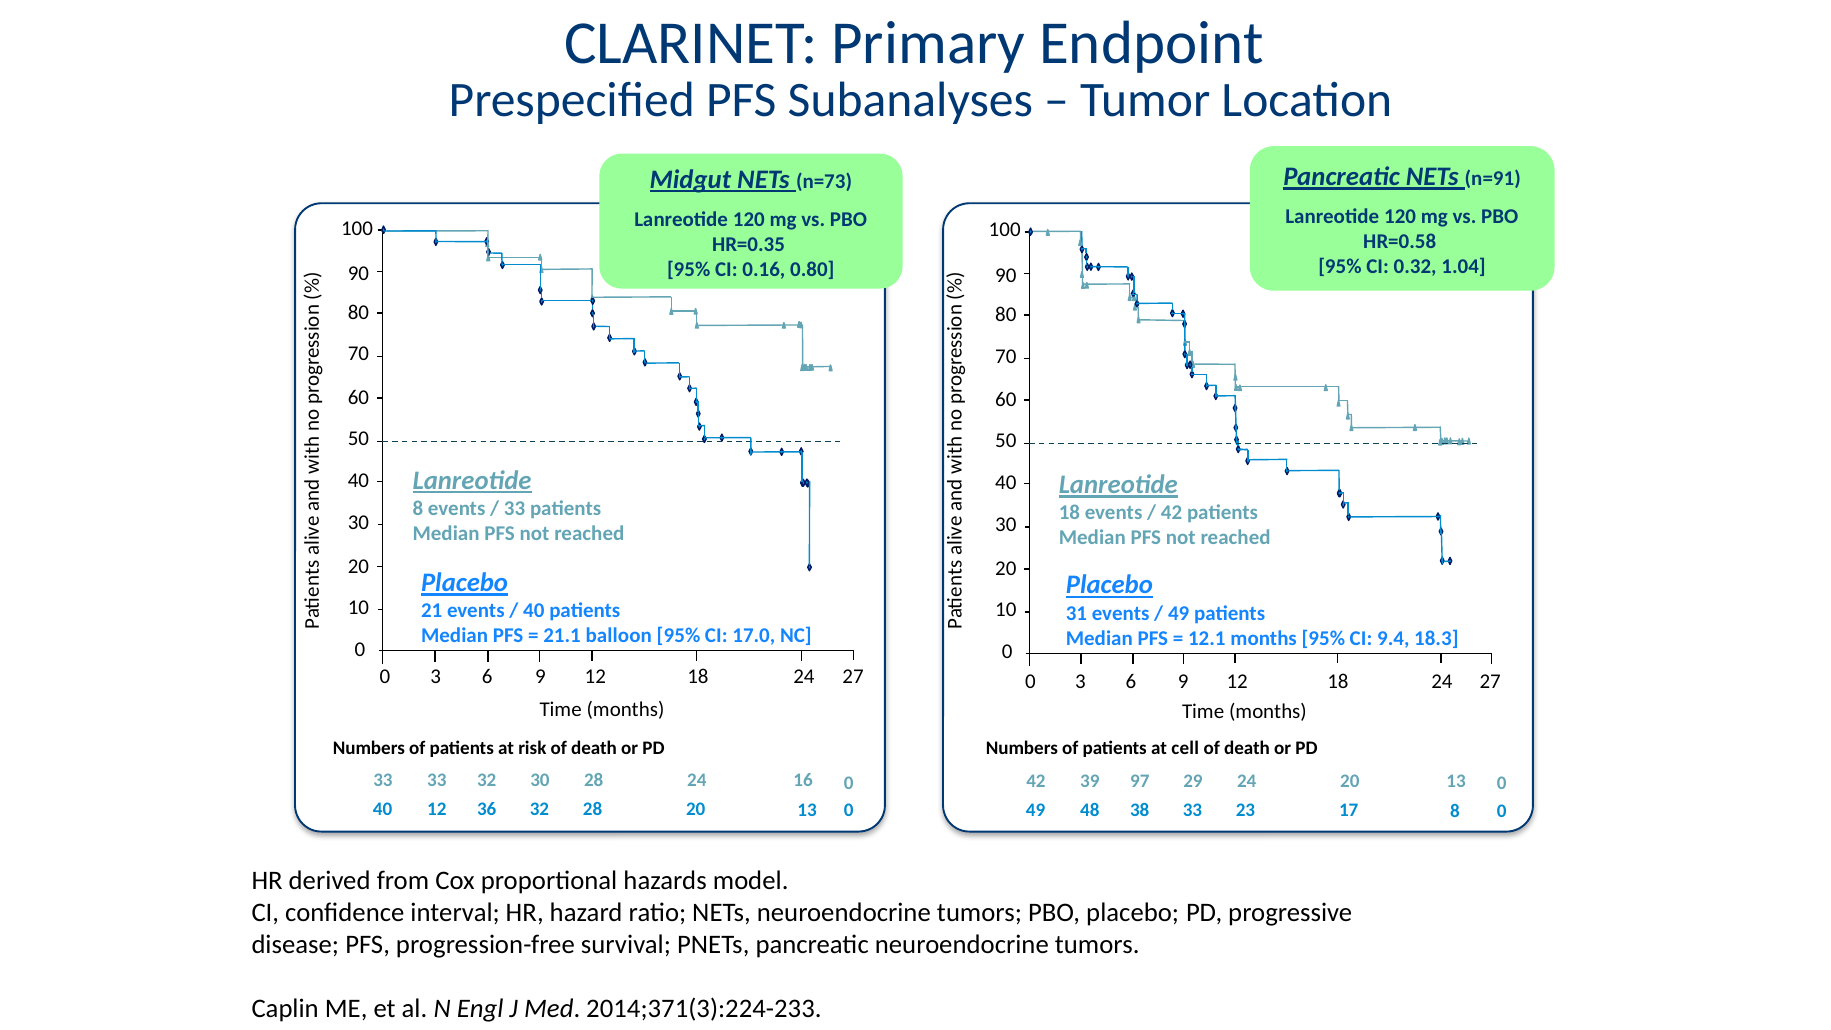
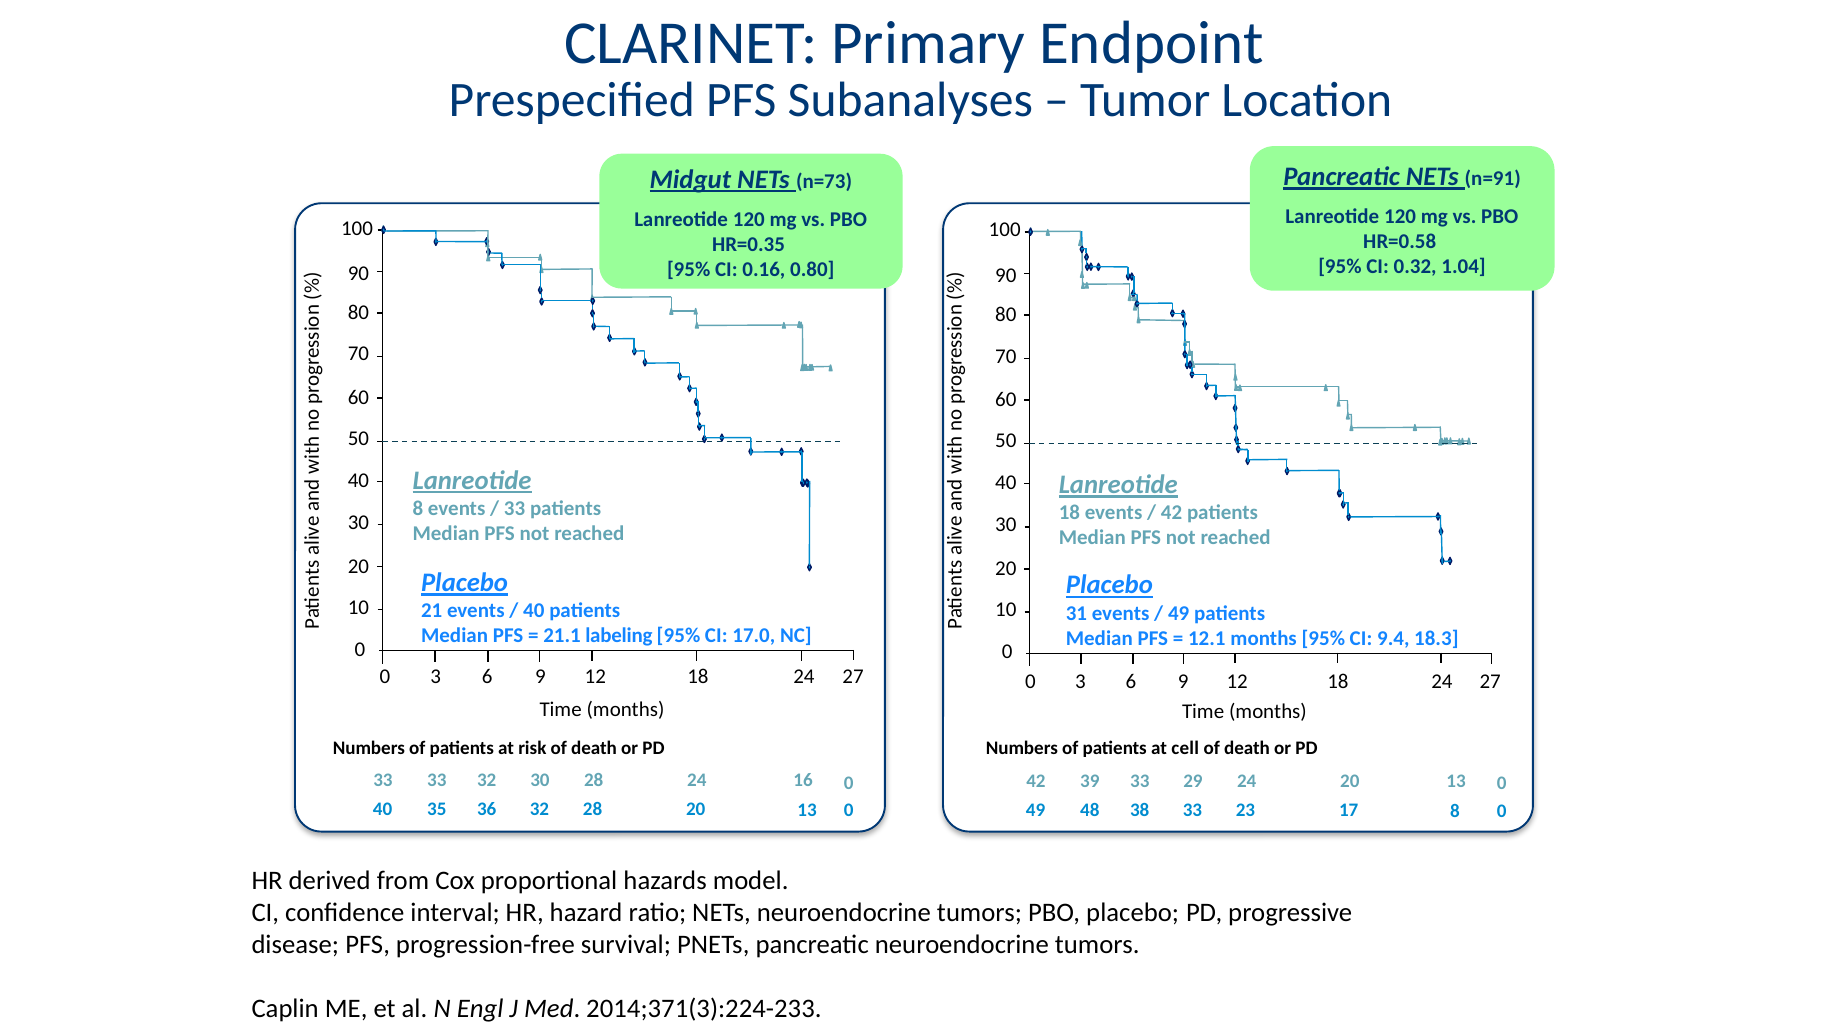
balloon: balloon -> labeling
39 97: 97 -> 33
40 12: 12 -> 35
